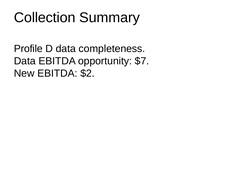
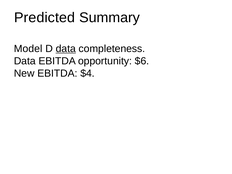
Collection: Collection -> Predicted
Profile: Profile -> Model
data at (66, 49) underline: none -> present
$7: $7 -> $6
$2: $2 -> $4
